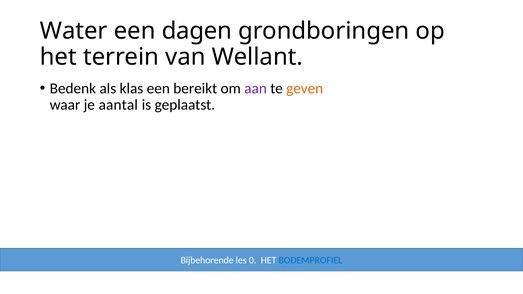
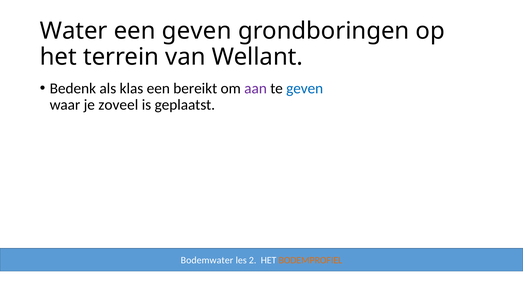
een dagen: dagen -> geven
geven at (305, 88) colour: orange -> blue
aantal: aantal -> zoveel
Bijbehorende: Bijbehorende -> Bodemwater
0: 0 -> 2
BODEMPROFIEL colour: blue -> orange
